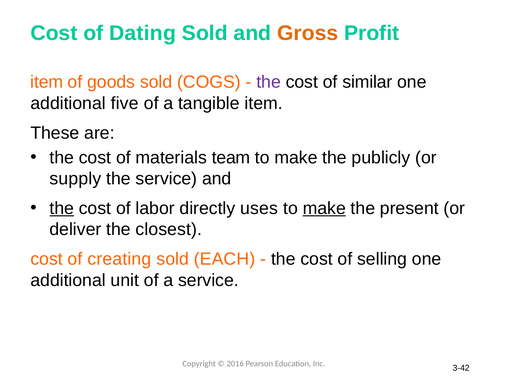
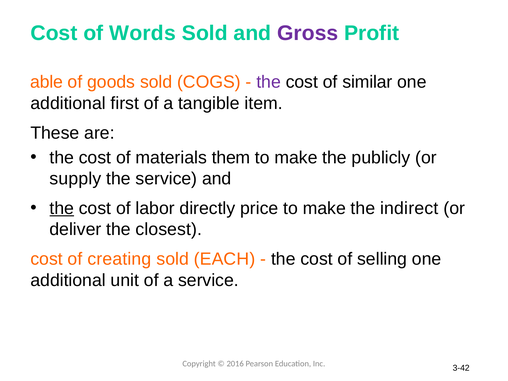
Dating: Dating -> Words
Gross colour: orange -> purple
item at (47, 82): item -> able
five: five -> first
team: team -> them
uses: uses -> price
make at (324, 208) underline: present -> none
present: present -> indirect
